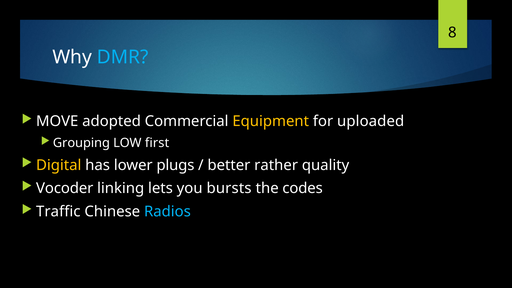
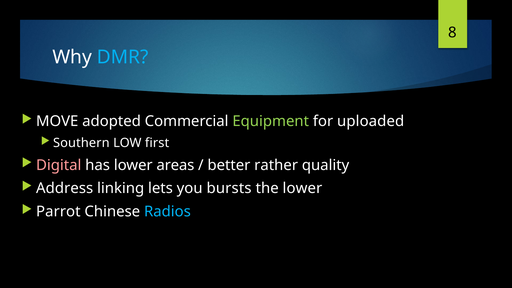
Equipment colour: yellow -> light green
Grouping: Grouping -> Southern
Digital colour: yellow -> pink
plugs: plugs -> areas
Vocoder: Vocoder -> Address
the codes: codes -> lower
Traffic: Traffic -> Parrot
